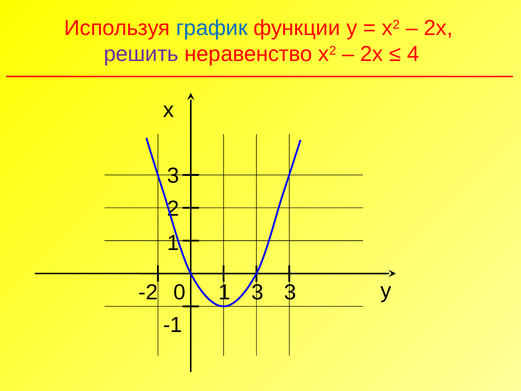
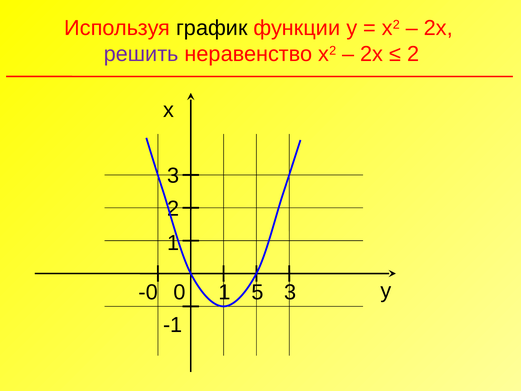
график colour: blue -> black
4 at (413, 54): 4 -> 2
-2: -2 -> -0
1 3: 3 -> 5
